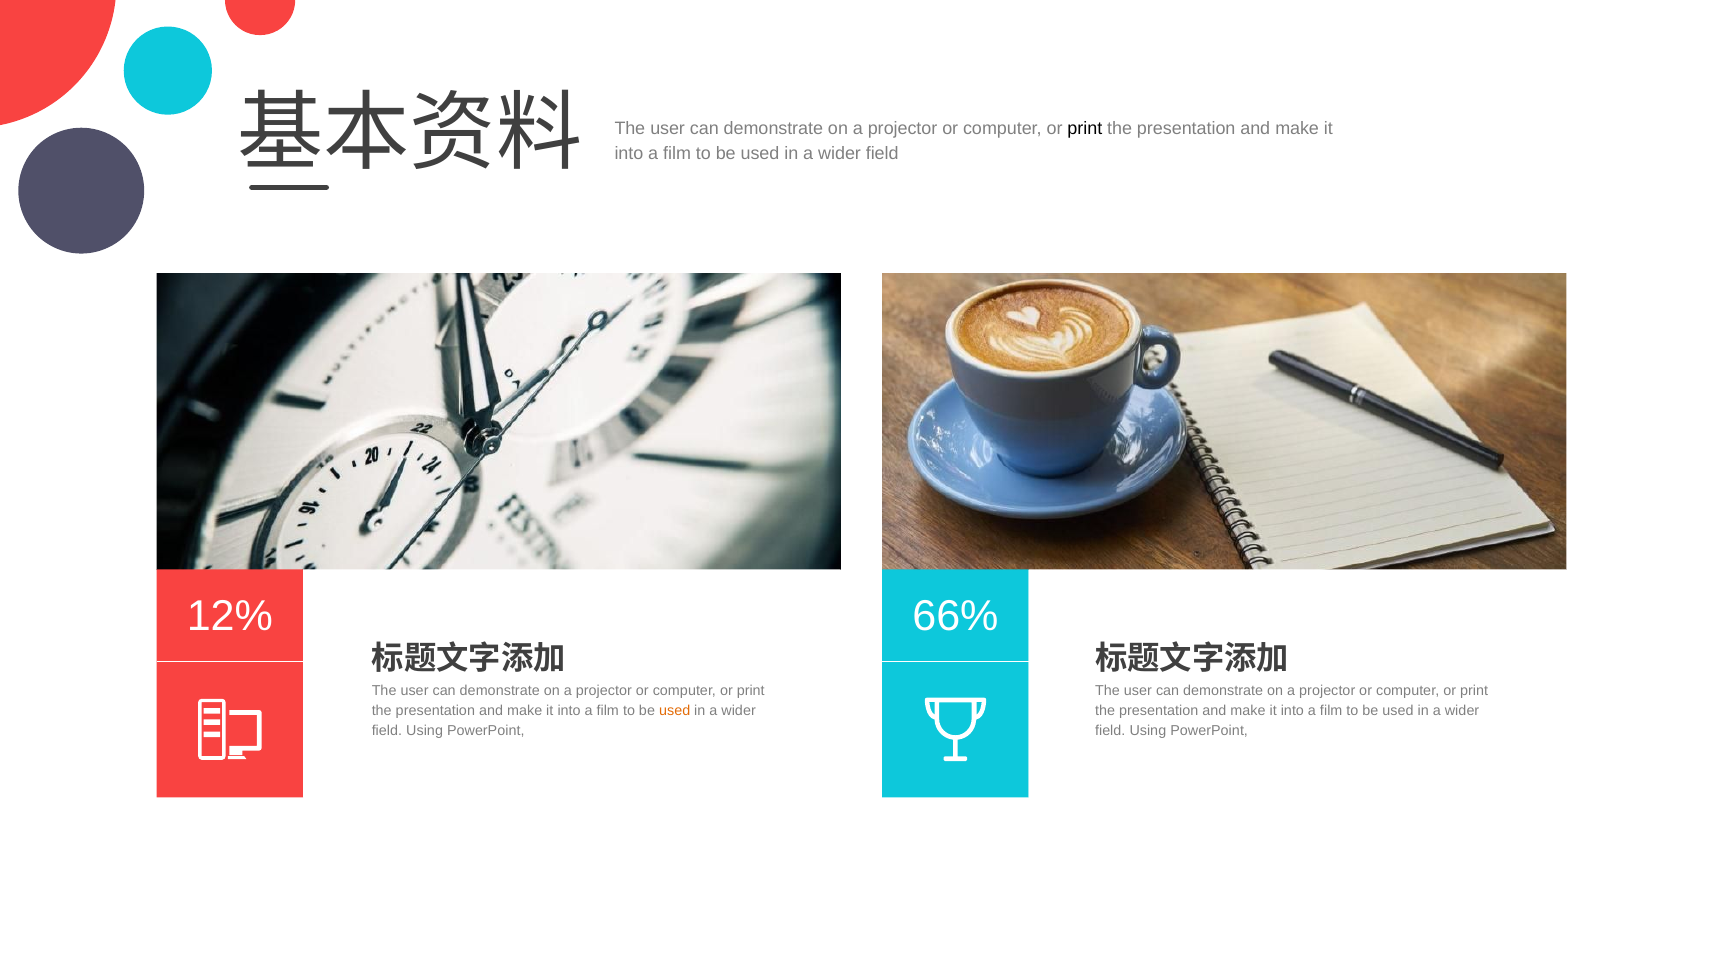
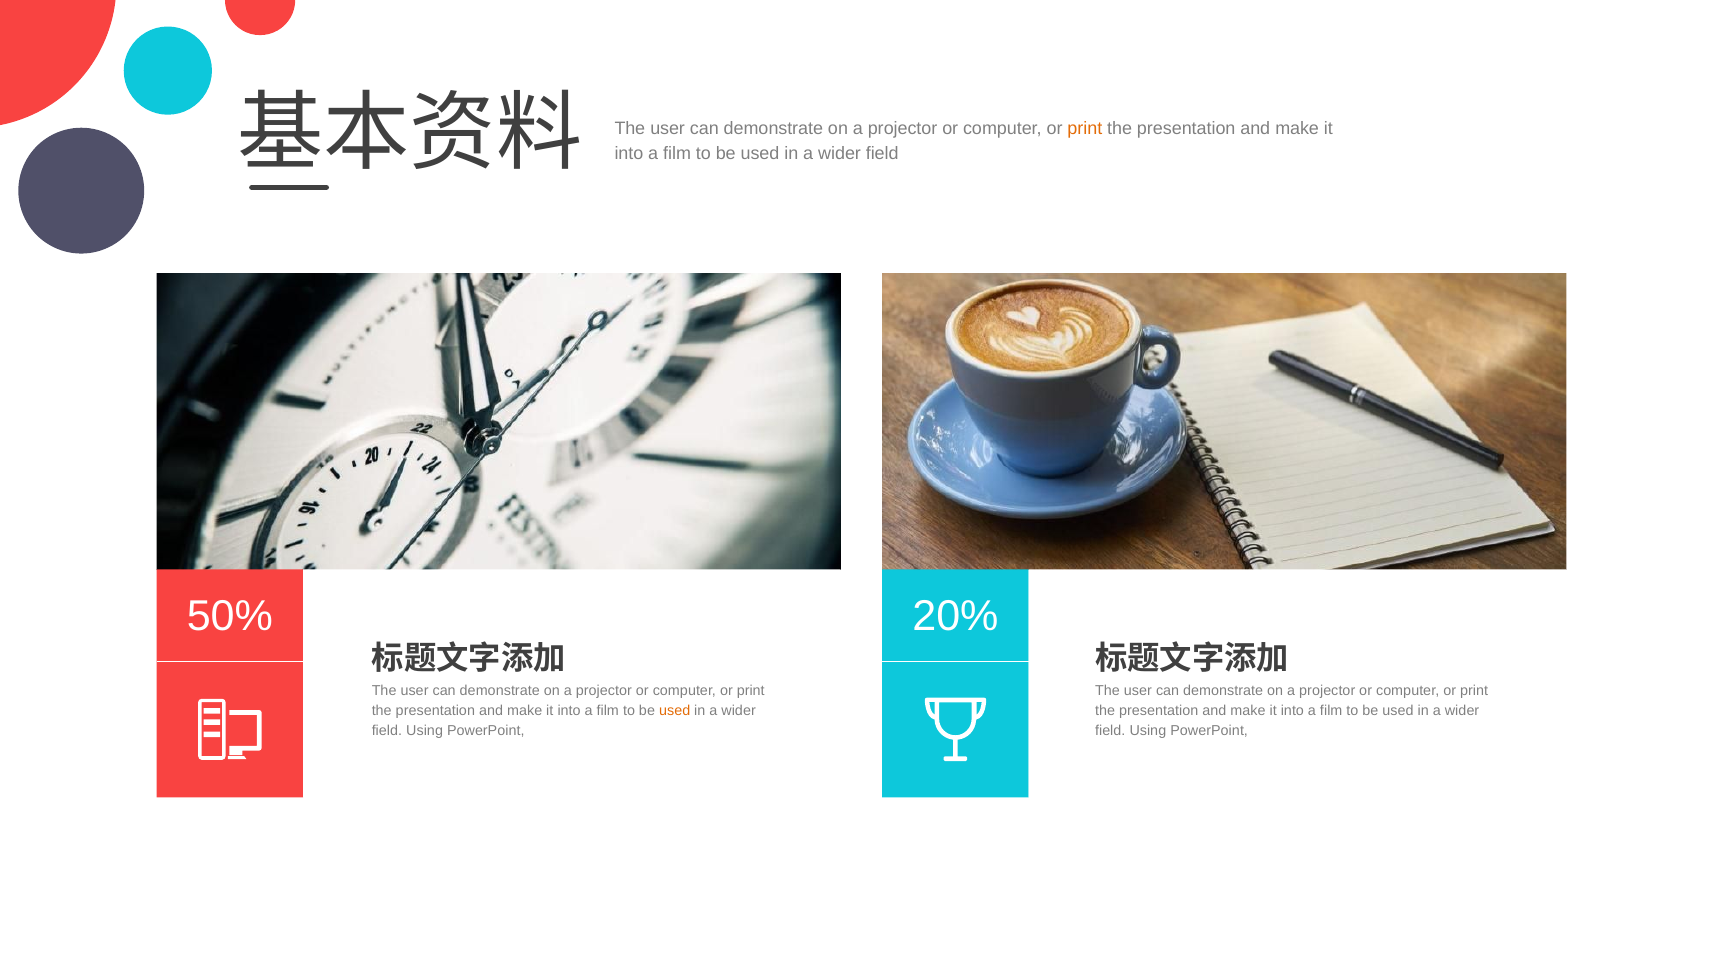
print at (1085, 129) colour: black -> orange
12%: 12% -> 50%
66%: 66% -> 20%
